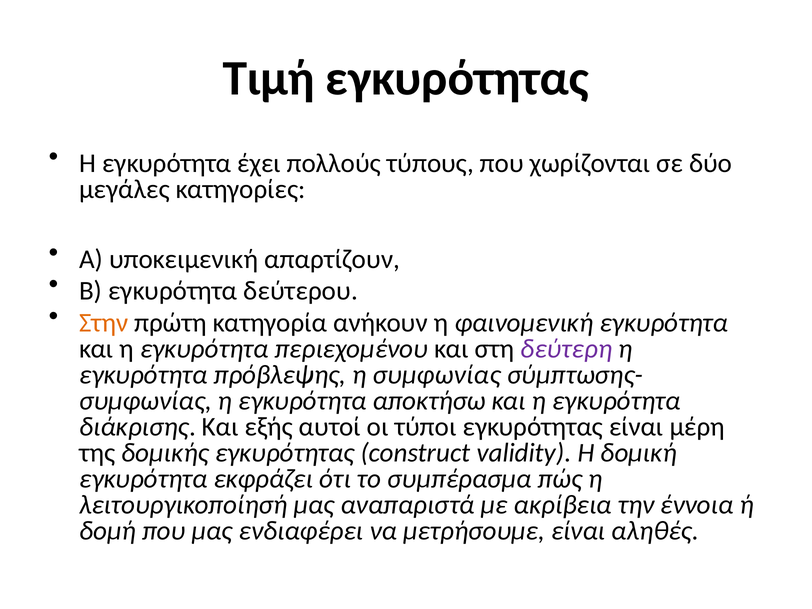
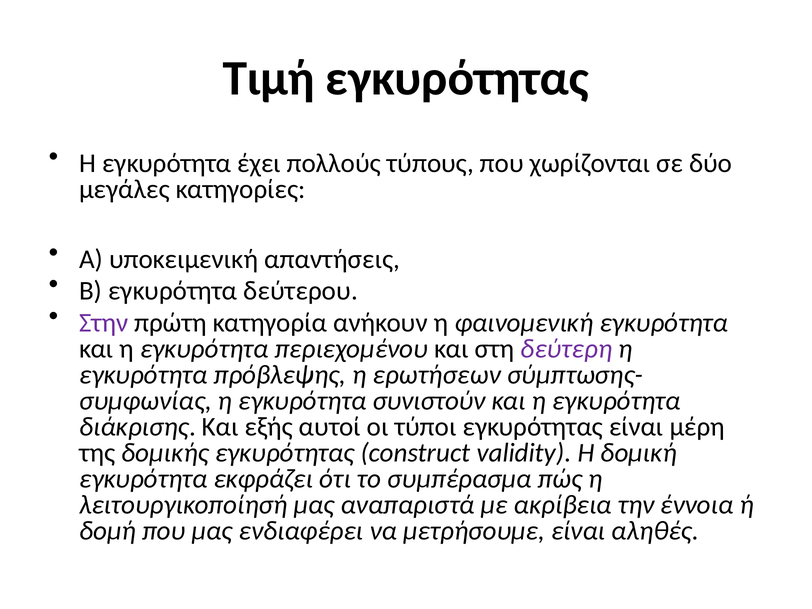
απαρτίζουν: απαρτίζουν -> απαντήσεις
Στην colour: orange -> purple
η συμφωνίας: συμφωνίας -> ερωτήσεων
αποκτήσω: αποκτήσω -> συνιστούν
